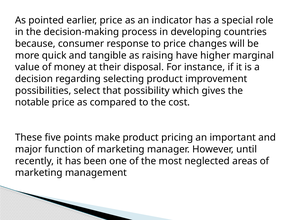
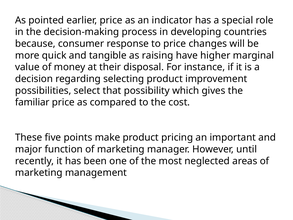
notable: notable -> familiar
